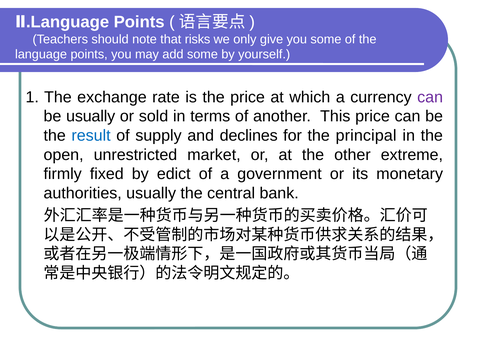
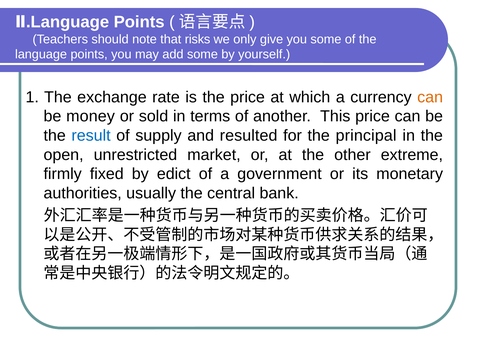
can at (430, 97) colour: purple -> orange
be usually: usually -> money
declines: declines -> resulted
